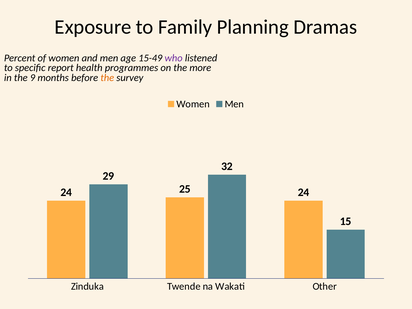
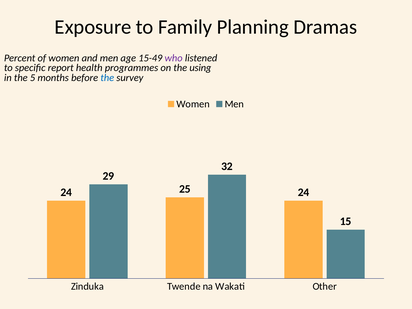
more: more -> using
9: 9 -> 5
the at (107, 78) colour: orange -> blue
